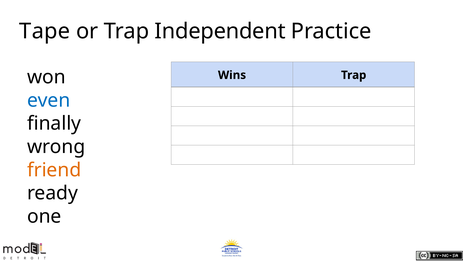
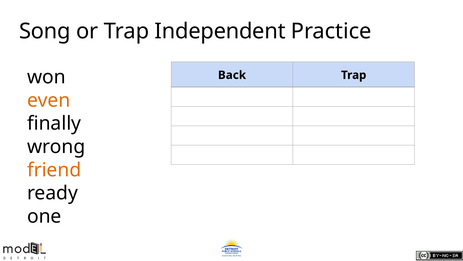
Tape: Tape -> Song
Wins: Wins -> Back
even colour: blue -> orange
